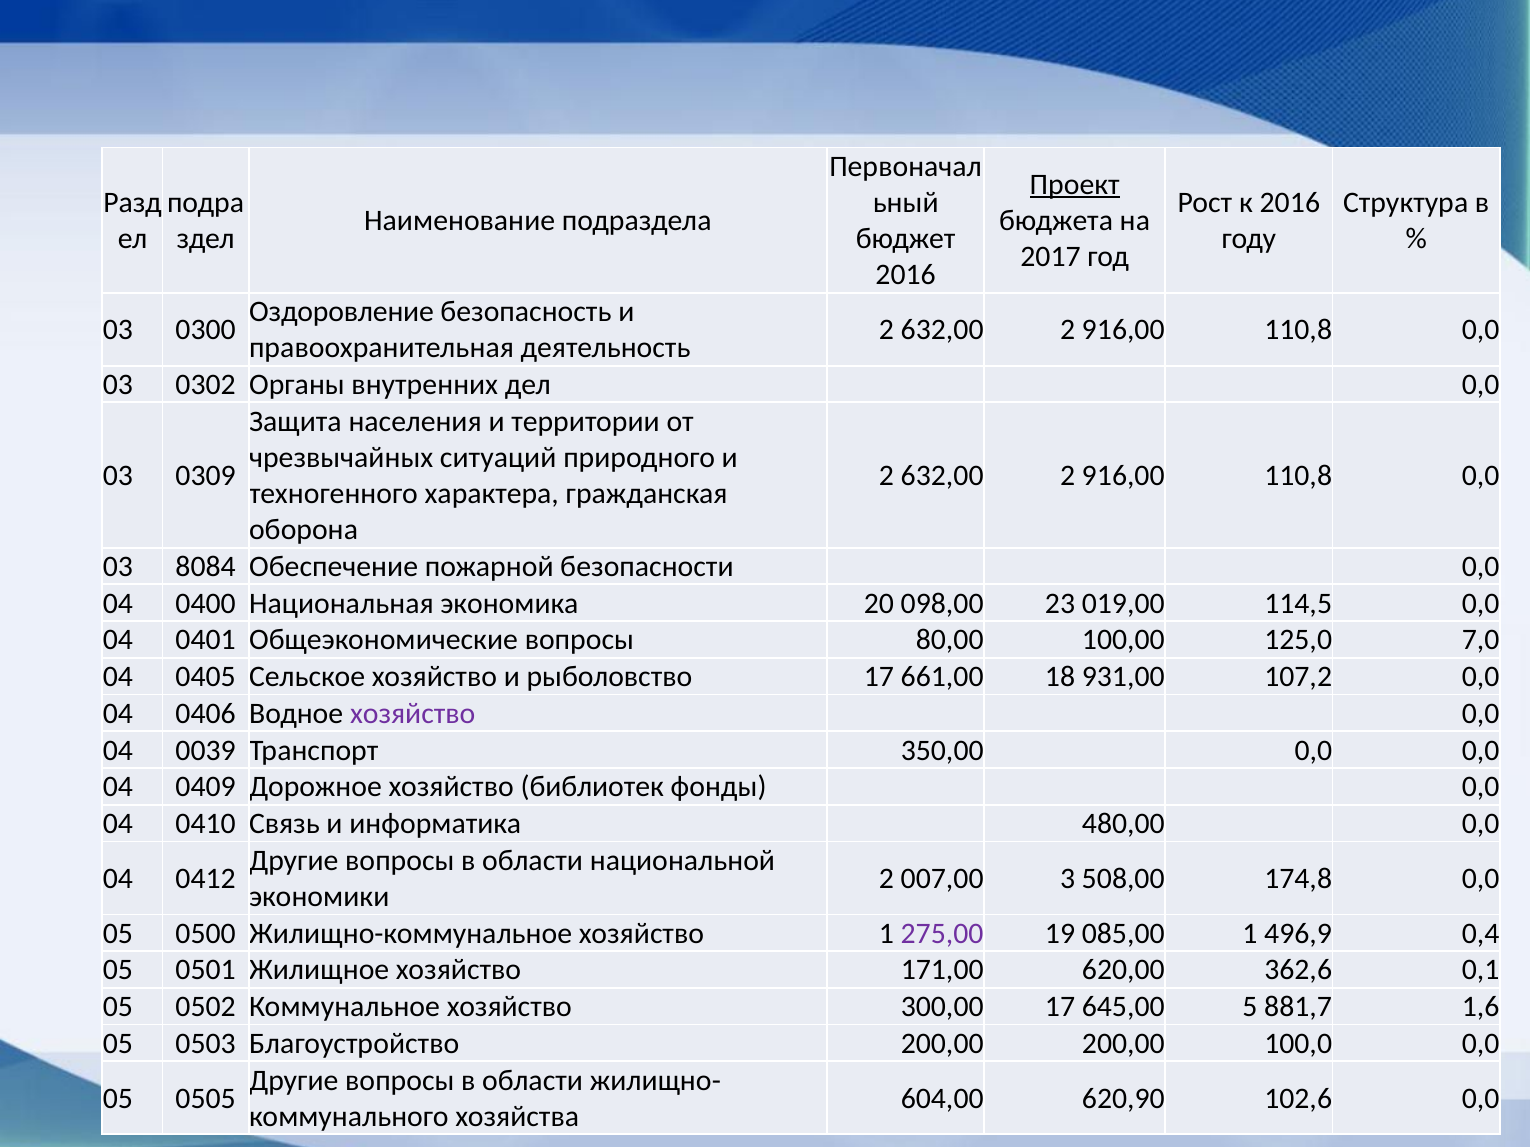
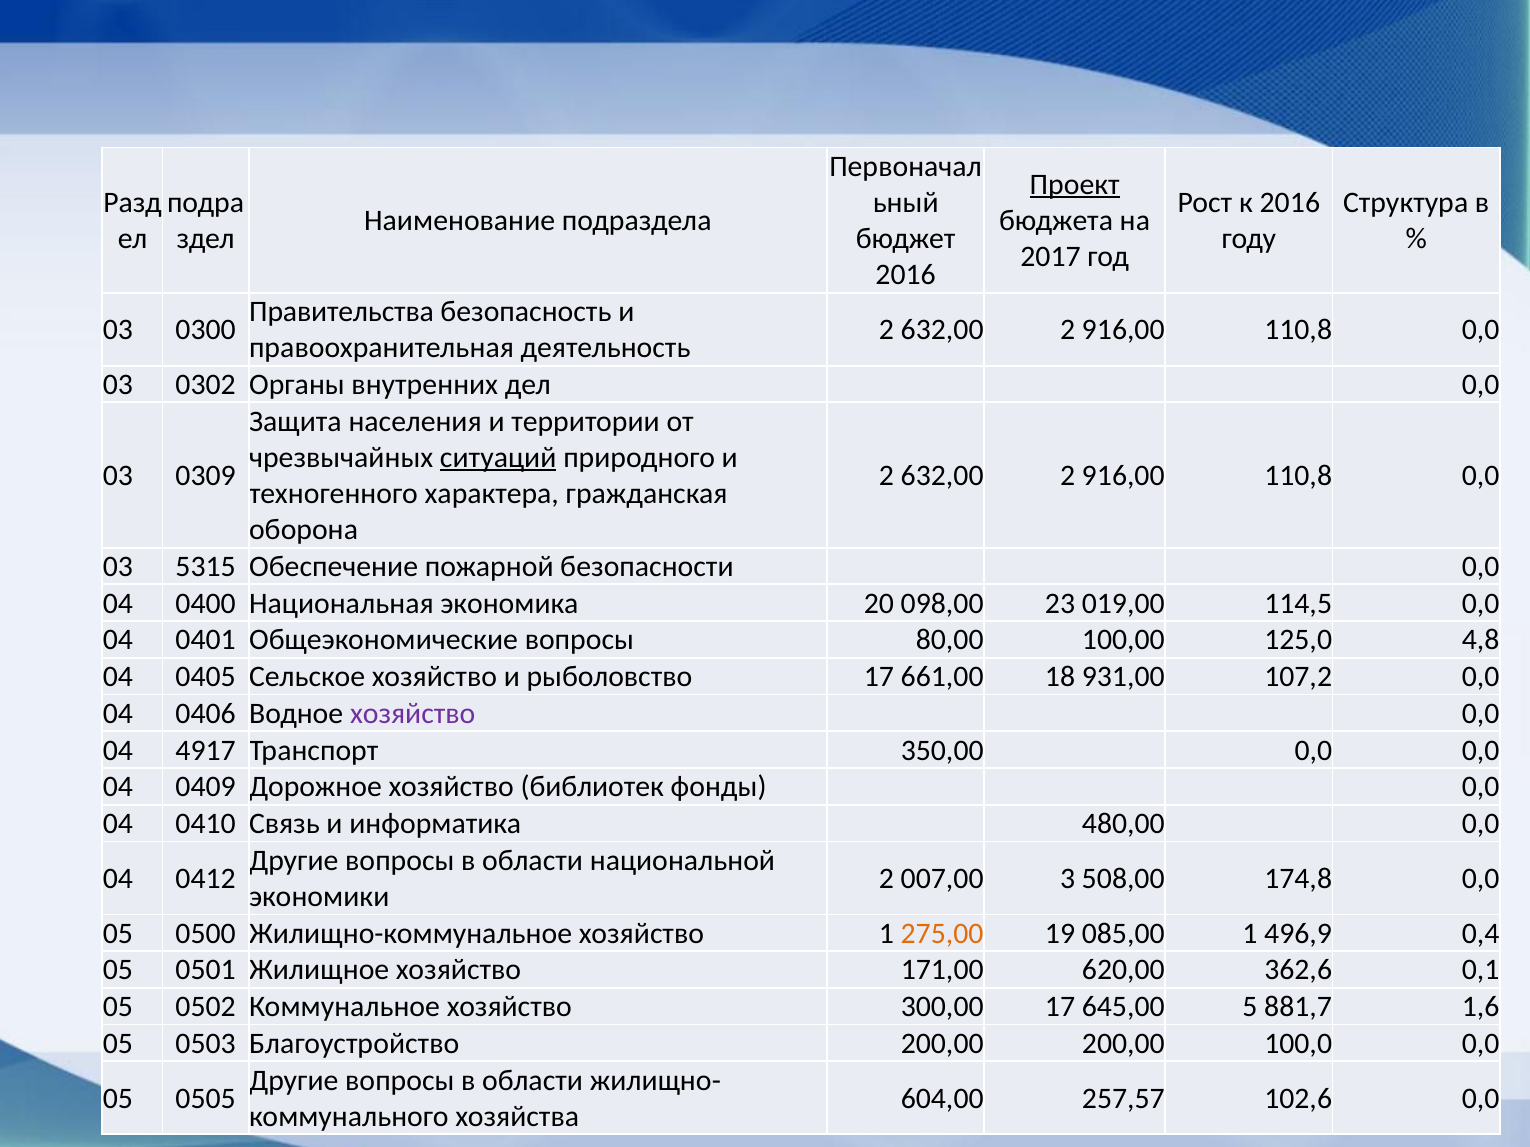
Оздоровление: Оздоровление -> Правительства
ситуаций underline: none -> present
8084: 8084 -> 5315
7,0: 7,0 -> 4,8
0039: 0039 -> 4917
275,00 colour: purple -> orange
620,90: 620,90 -> 257,57
